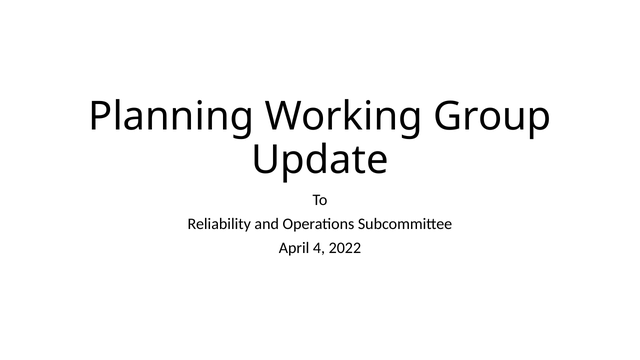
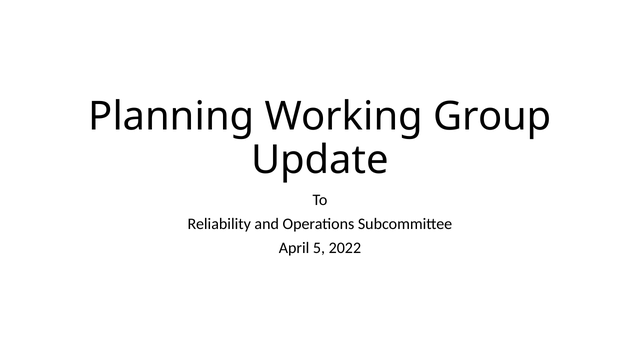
4: 4 -> 5
